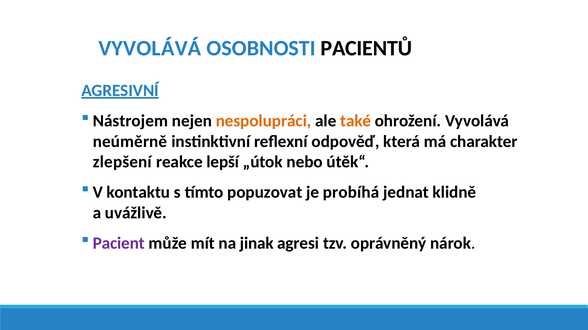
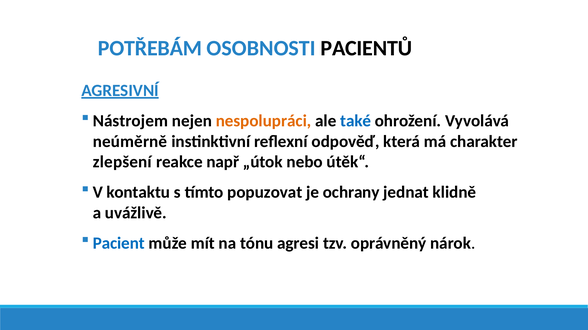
VYVOLÁVÁ at (150, 48): VYVOLÁVÁ -> POTŘEBÁM
také colour: orange -> blue
lepší: lepší -> např
probíhá: probíhá -> ochrany
Pacient colour: purple -> blue
jinak: jinak -> tónu
